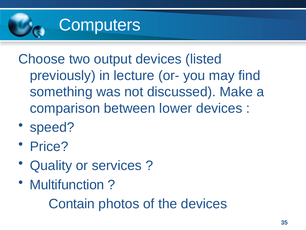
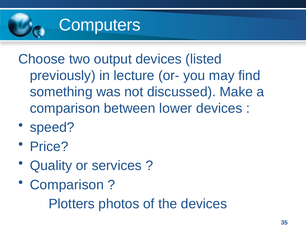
Multifunction at (67, 184): Multifunction -> Comparison
Contain: Contain -> Plotters
